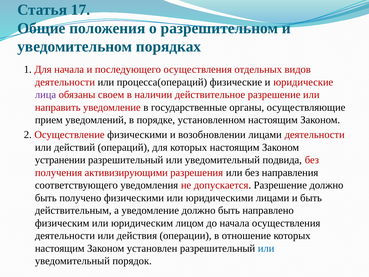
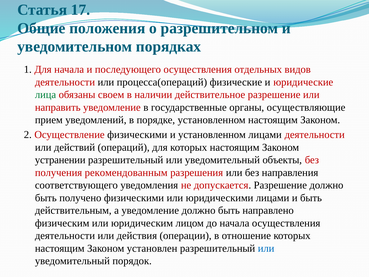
лица colour: purple -> green
и возобновлении: возобновлении -> установленном
подвида: подвида -> объекты
активизирующими: активизирующими -> рекомендованным
